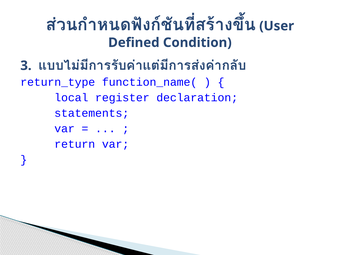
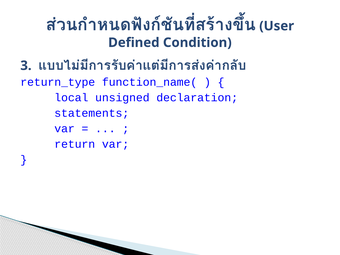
register: register -> unsigned
